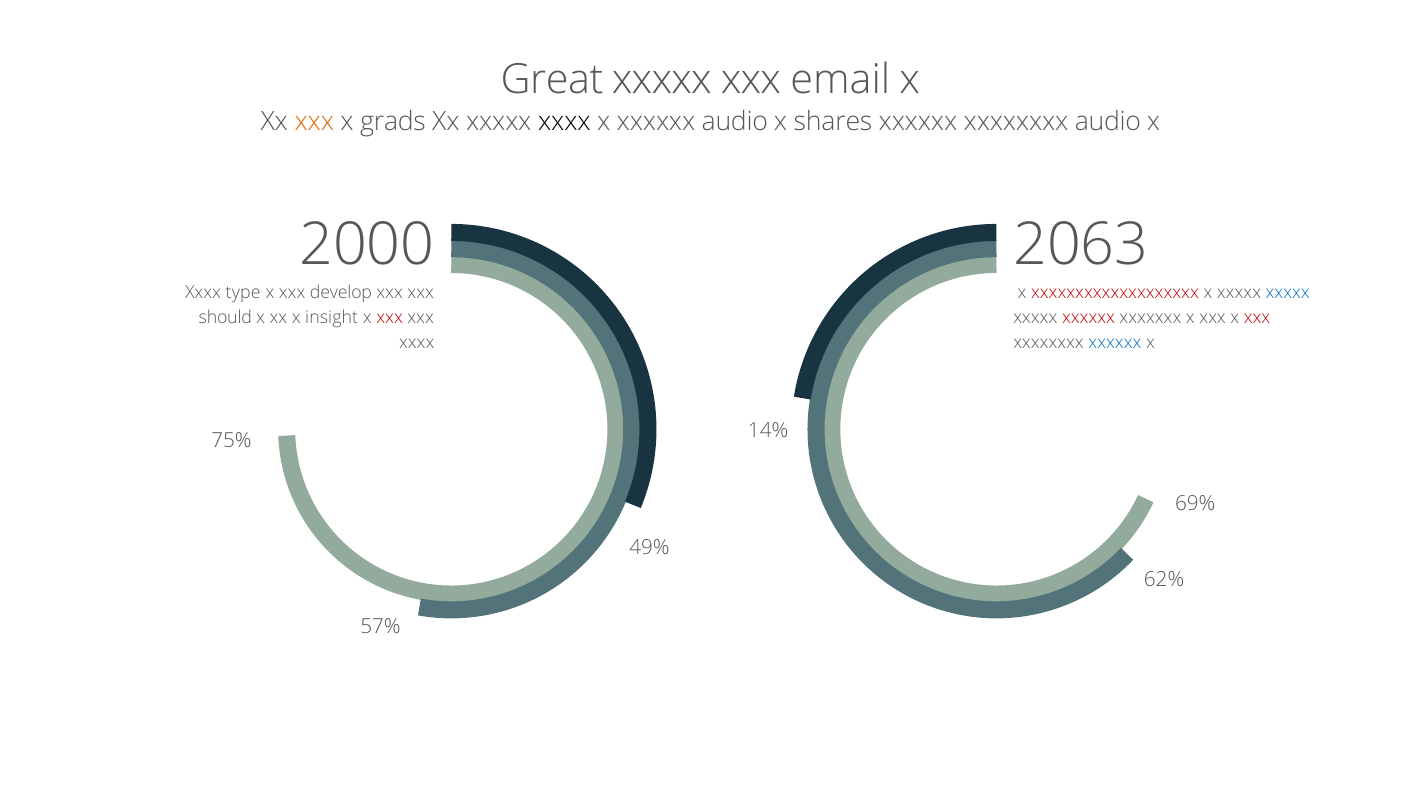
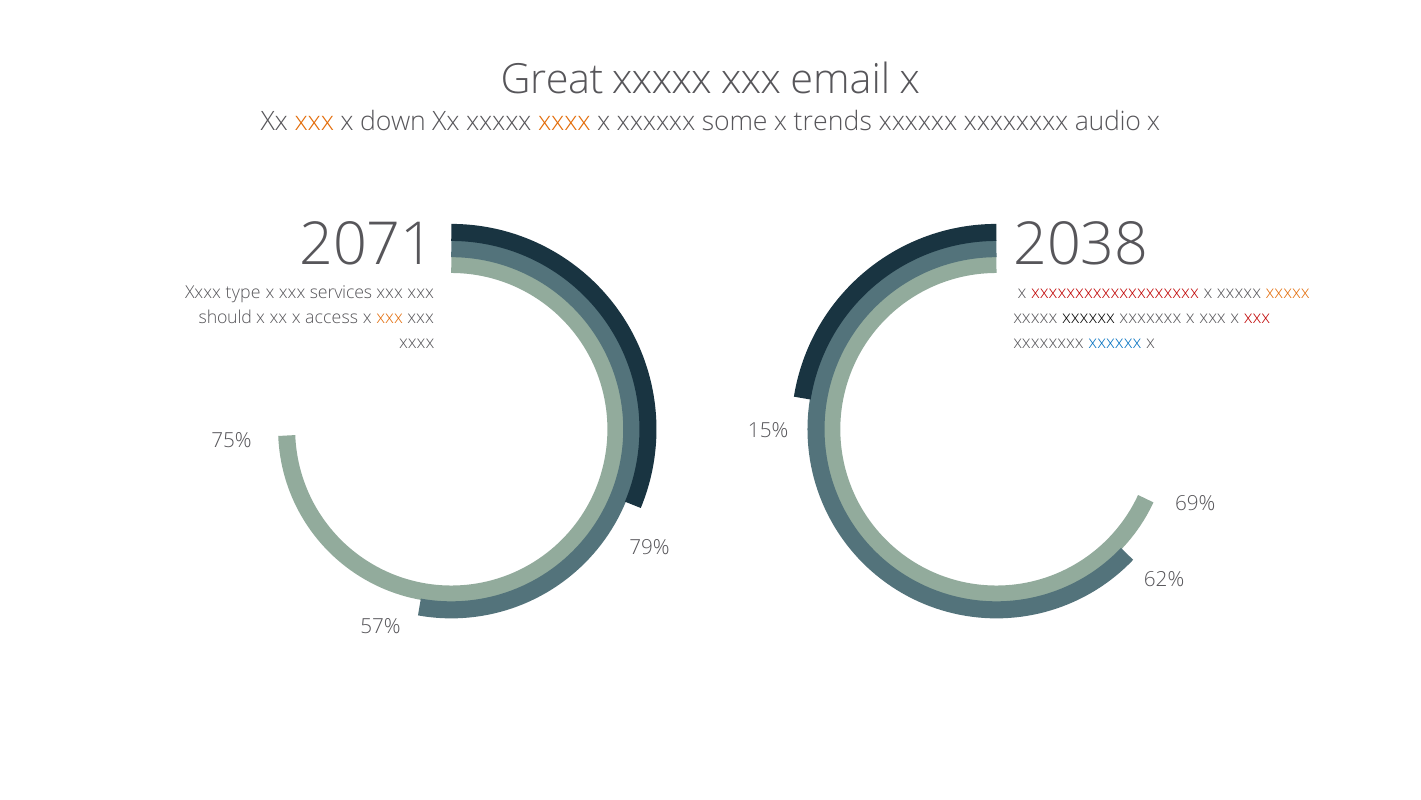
grads: grads -> down
xxxx at (564, 122) colour: black -> orange
xxxxxx audio: audio -> some
shares: shares -> trends
2000: 2000 -> 2071
2063: 2063 -> 2038
develop: develop -> services
xxxxx at (1288, 292) colour: blue -> orange
insight: insight -> access
xxx at (390, 317) colour: red -> orange
xxxxxx at (1089, 317) colour: red -> black
14%: 14% -> 15%
49%: 49% -> 79%
